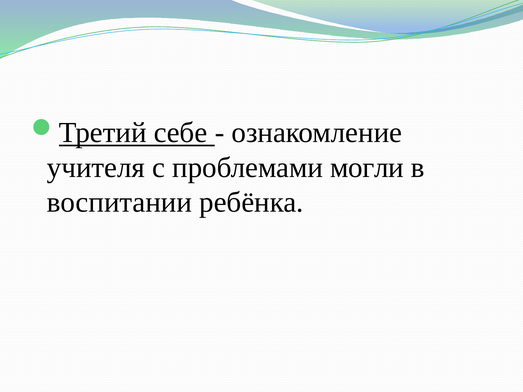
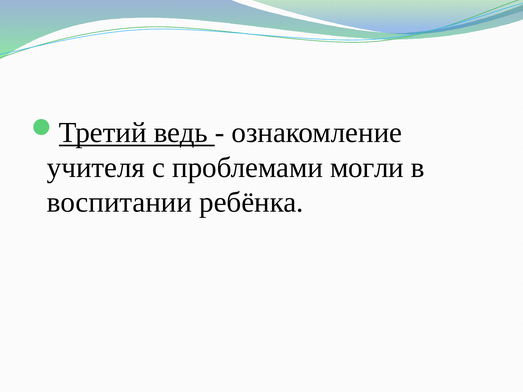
себе: себе -> ведь
